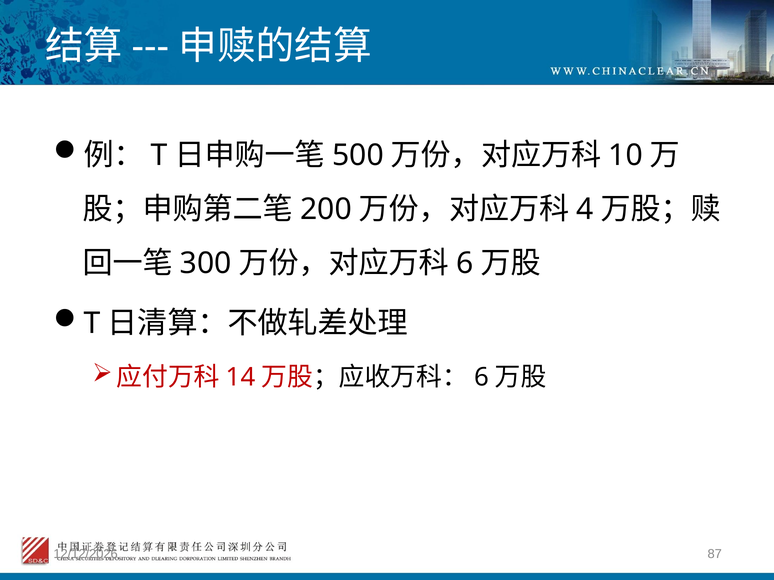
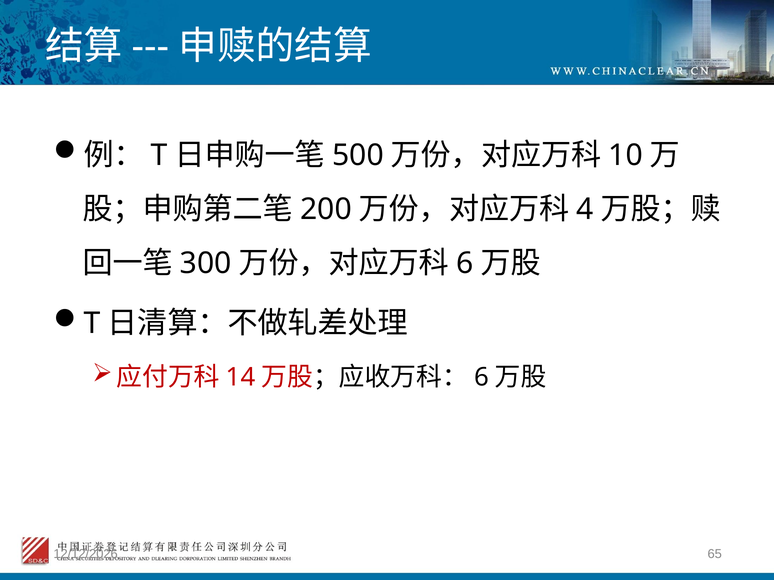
87: 87 -> 65
